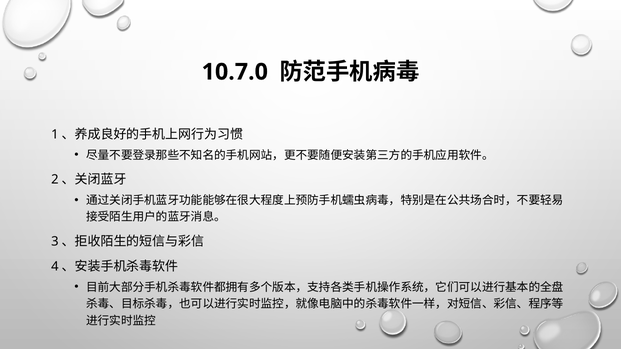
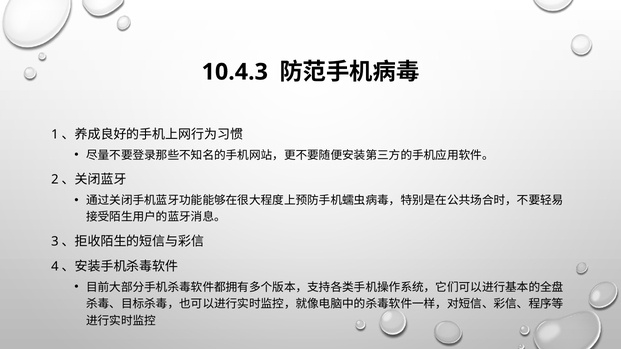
10.7.0: 10.7.0 -> 10.4.3
